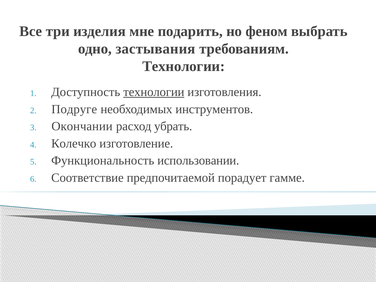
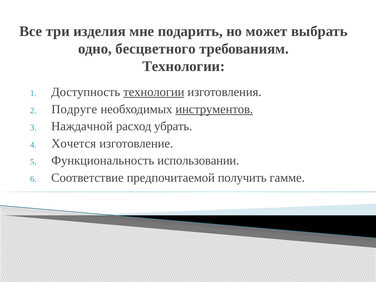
феном: феном -> может
застывания: застывания -> бесцветного
инструментов underline: none -> present
Окончании: Окончании -> Наждачной
Колечко: Колечко -> Хочется
порадует: порадует -> получить
